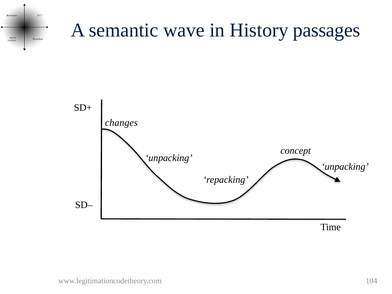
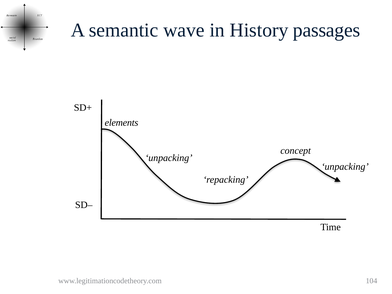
changes: changes -> elements
